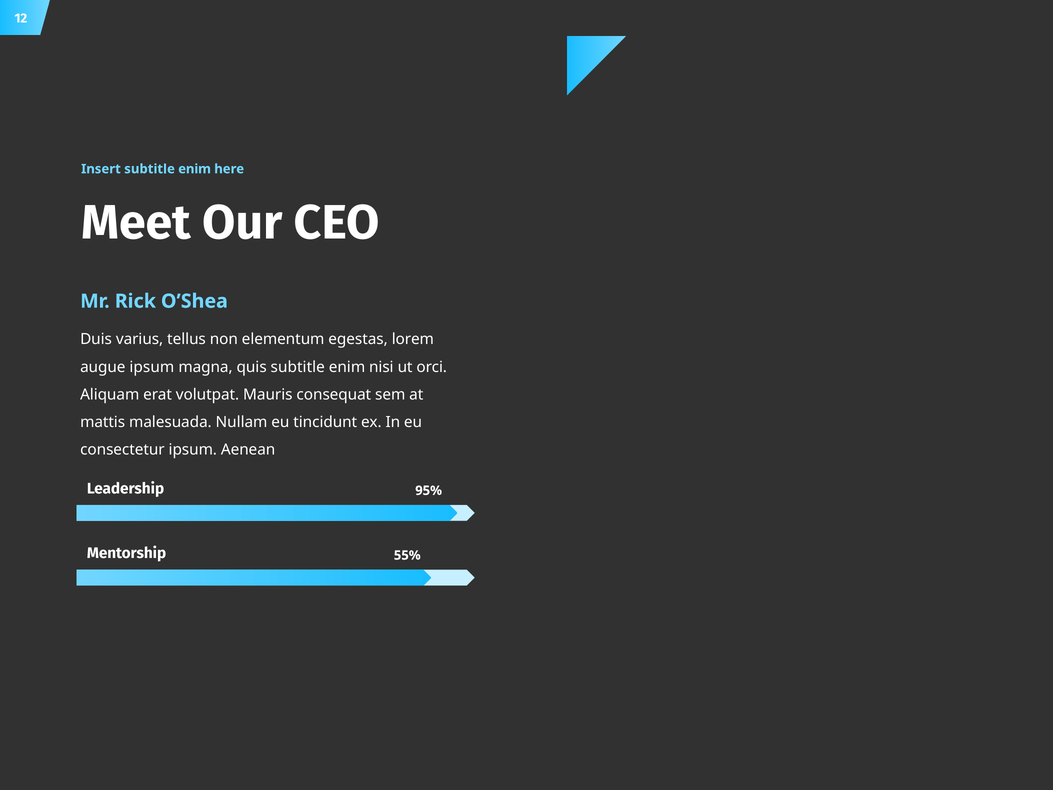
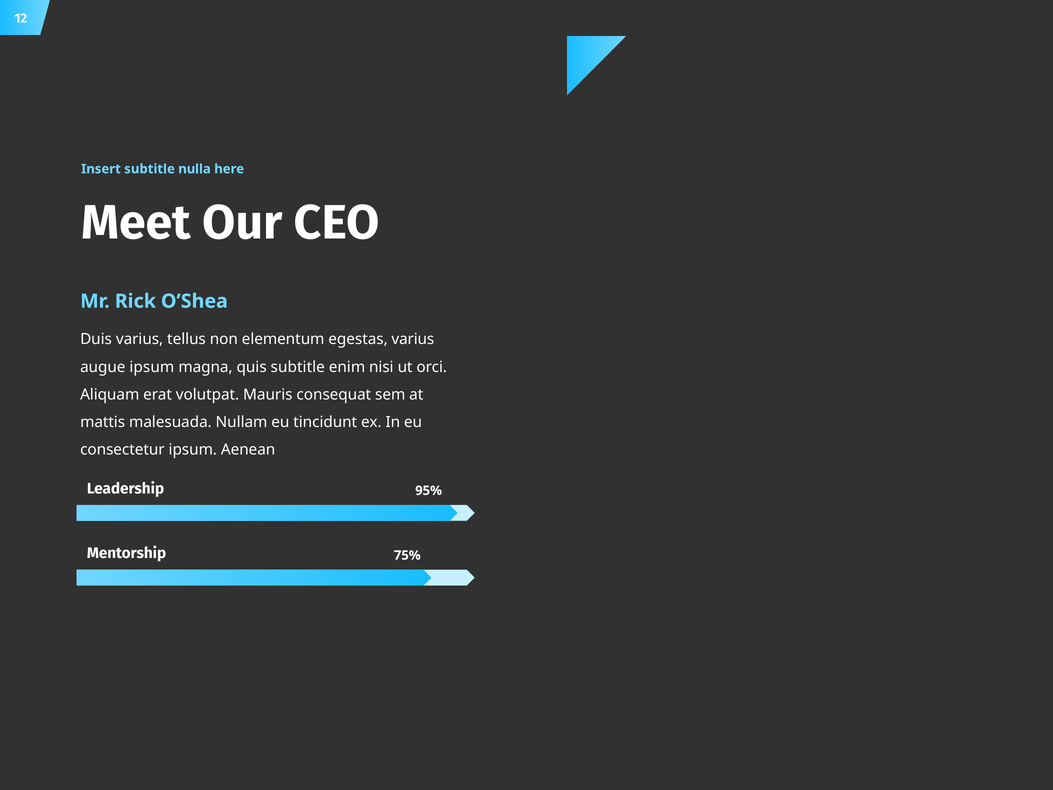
Insert subtitle enim: enim -> nulla
egestas lorem: lorem -> varius
55%: 55% -> 75%
